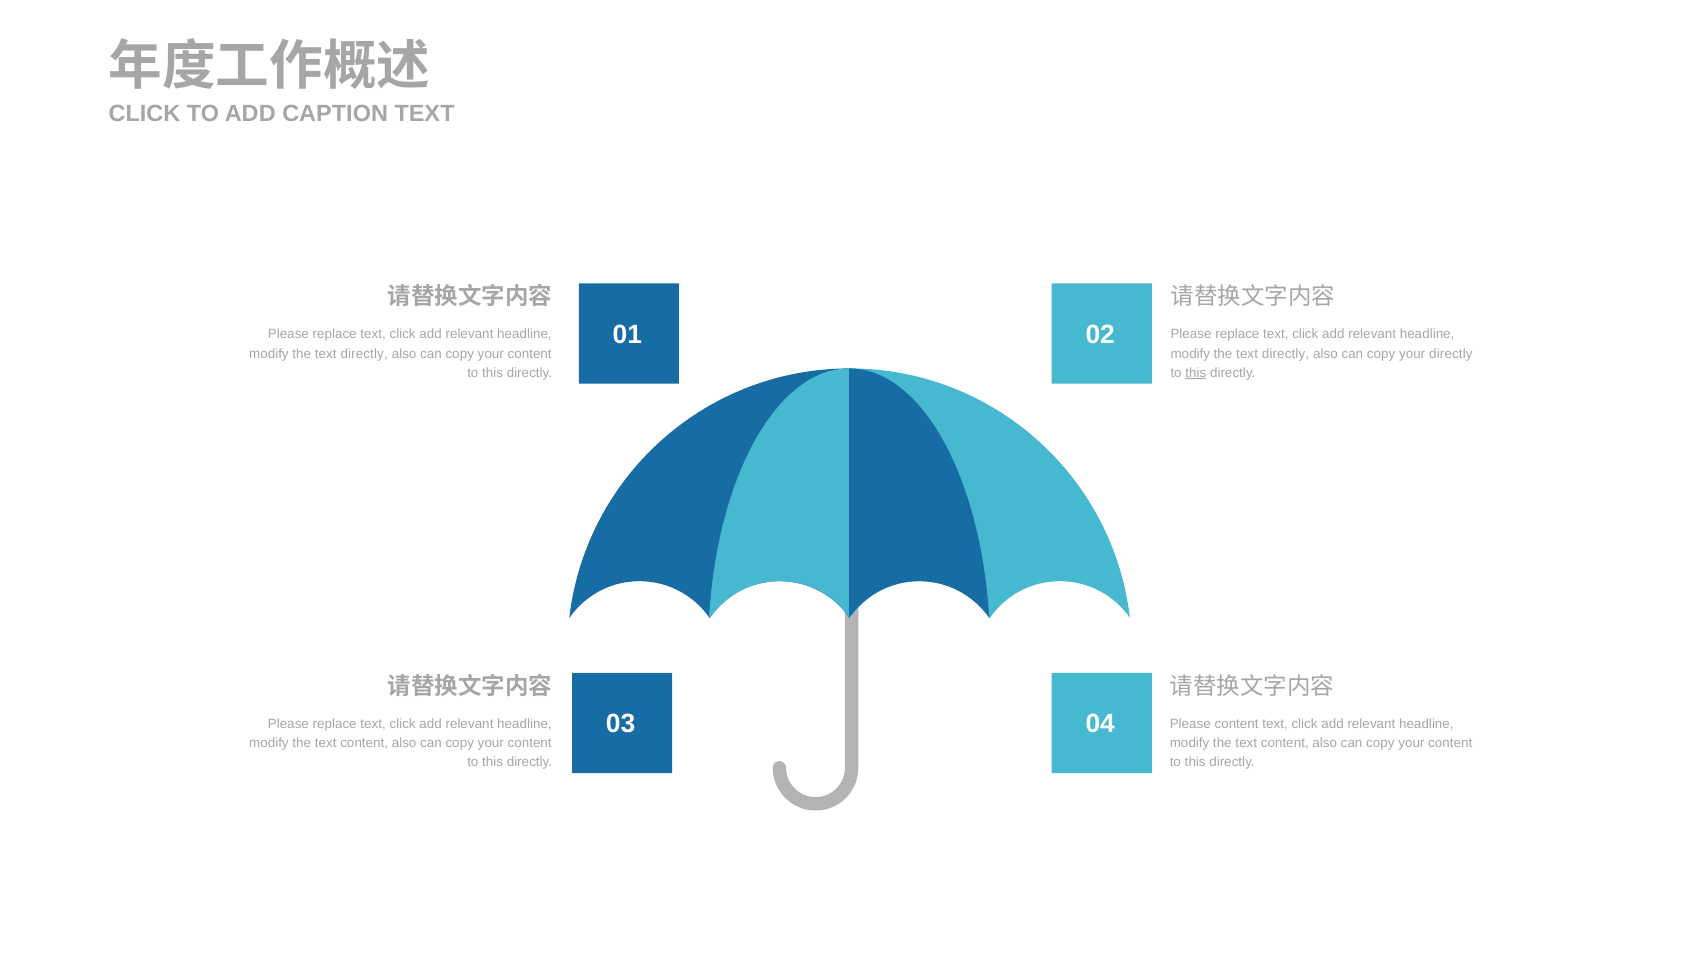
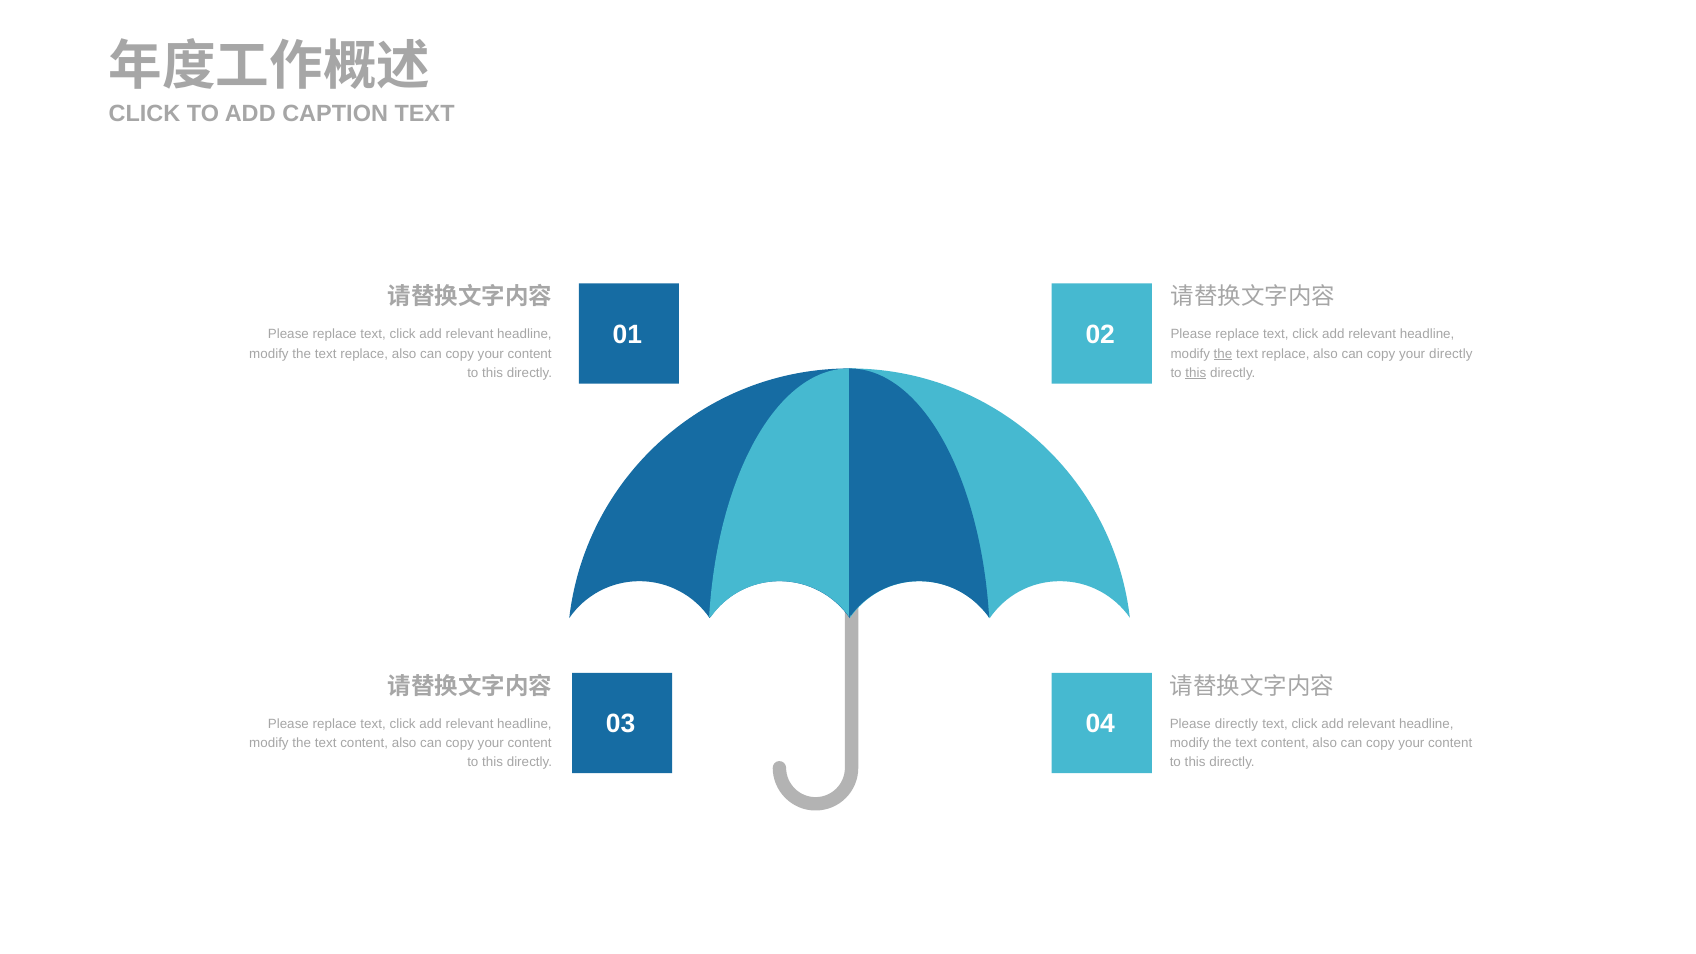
directly at (364, 354): directly -> replace
the at (1223, 354) underline: none -> present
directly at (1286, 354): directly -> replace
Please content: content -> directly
